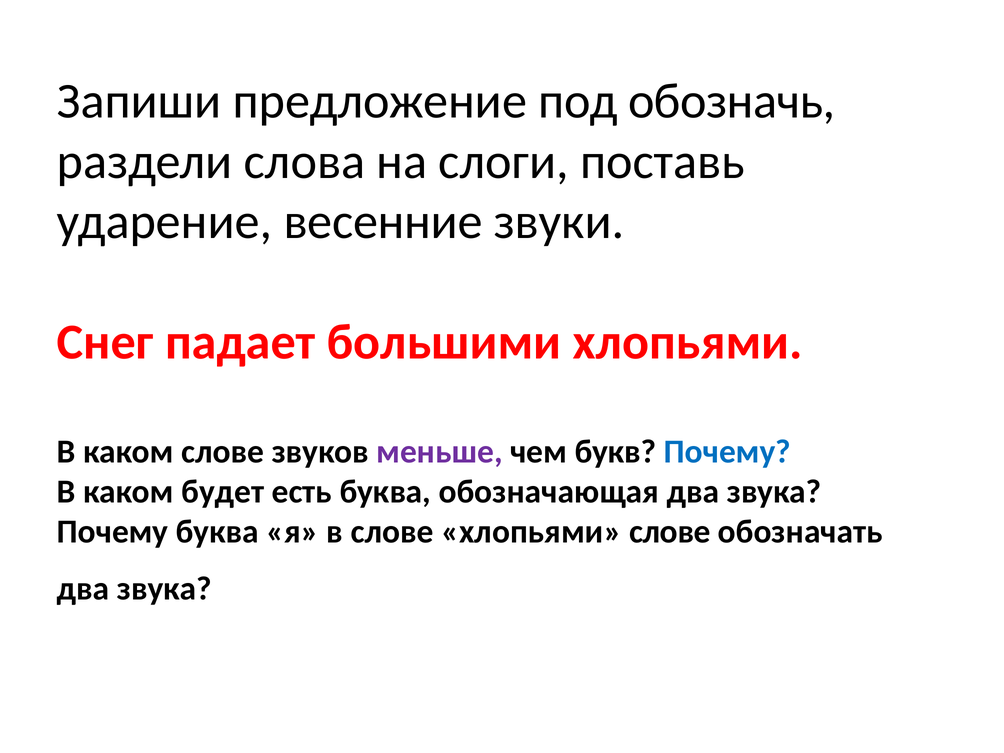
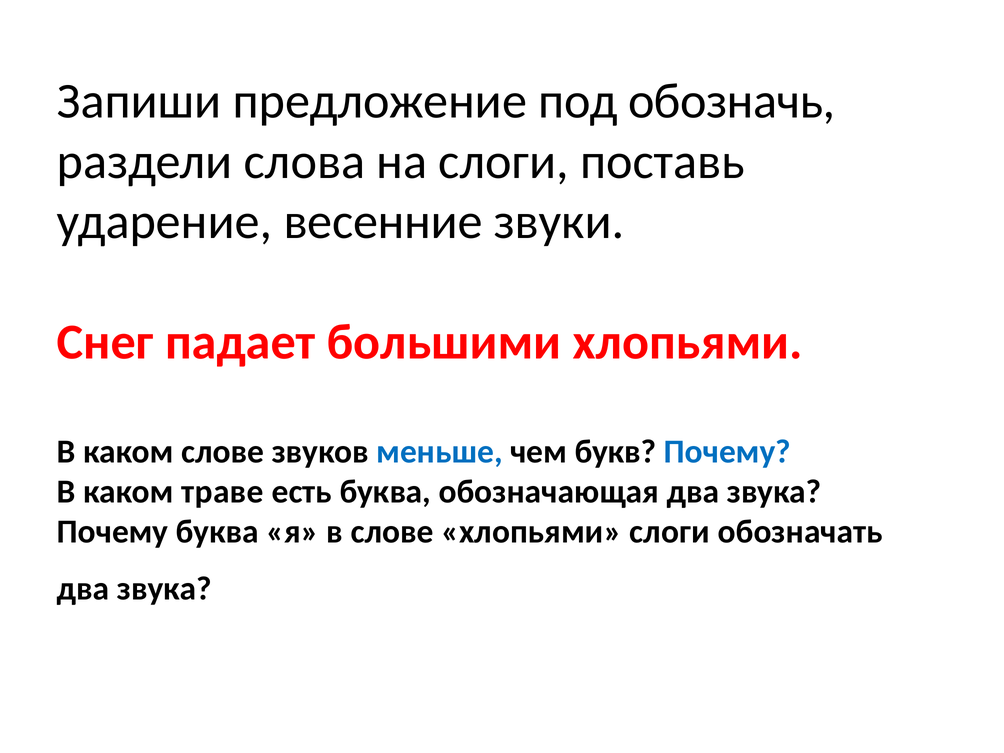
меньше colour: purple -> blue
будет: будет -> траве
хлопьями слове: слове -> слоги
